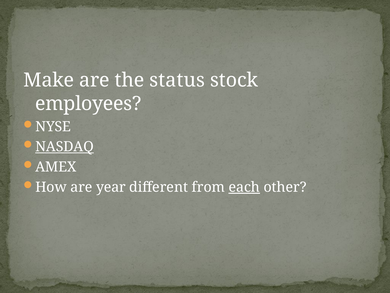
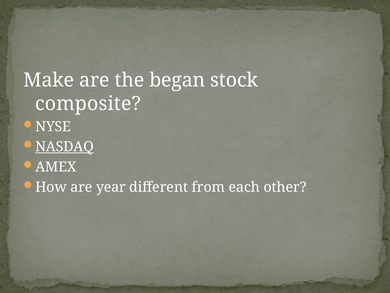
status: status -> began
employees: employees -> composite
each underline: present -> none
